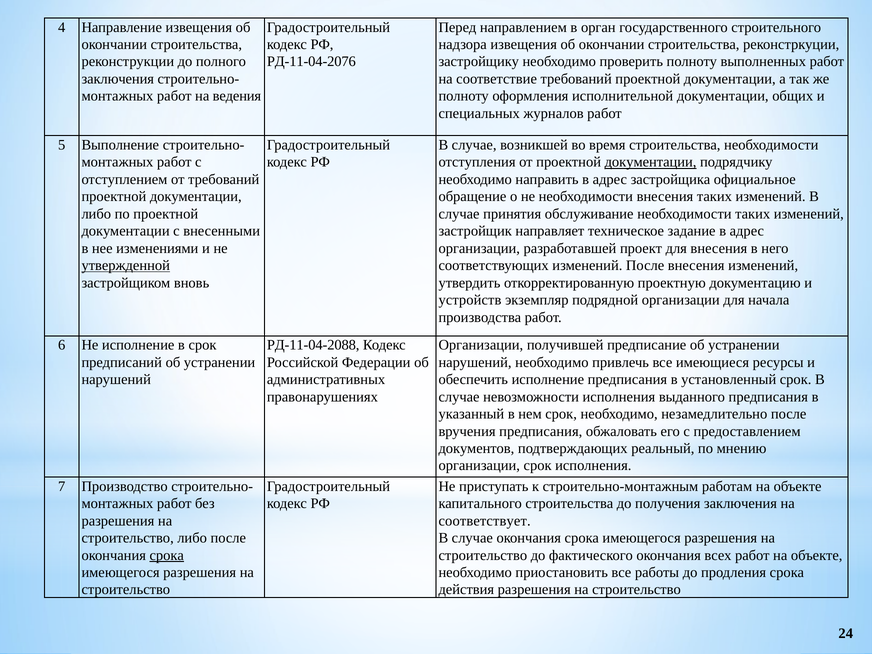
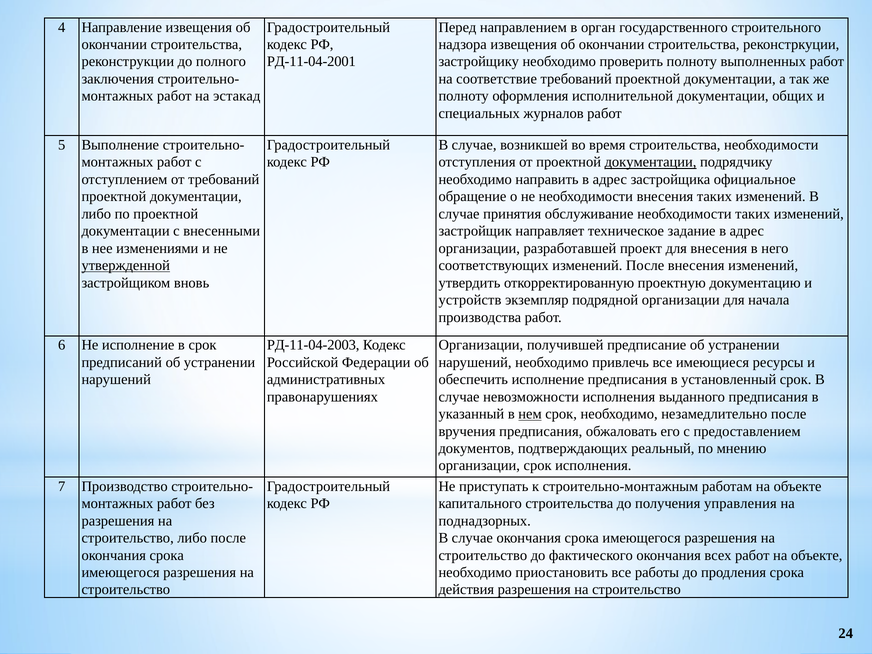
РД-11-04-2076: РД-11-04-2076 -> РД-11-04-2001
ведения: ведения -> эстакад
РД-11-04-2088: РД-11-04-2088 -> РД-11-04-2003
нем underline: none -> present
получения заключения: заключения -> управления
соответствует: соответствует -> поднадзорных
срока at (167, 555) underline: present -> none
